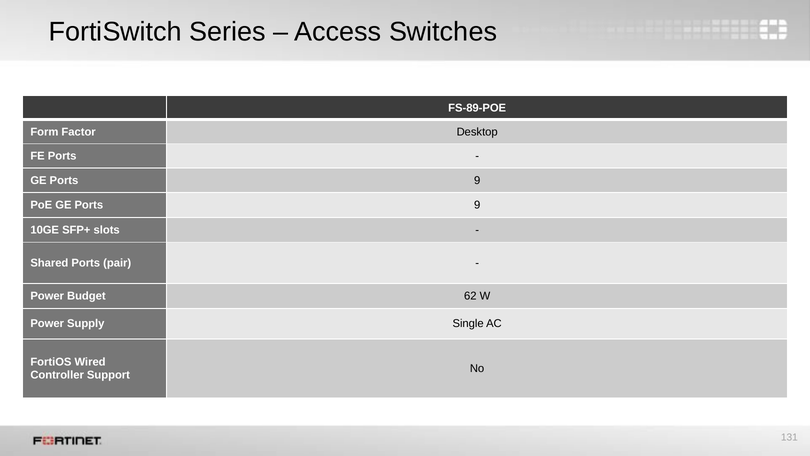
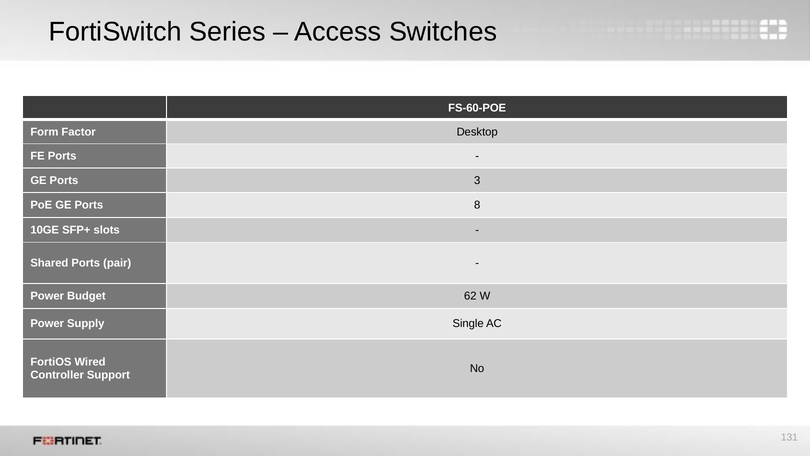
FS-89-POE: FS-89-POE -> FS-60-POE
9 at (477, 180): 9 -> 3
PoE GE Ports 9: 9 -> 8
